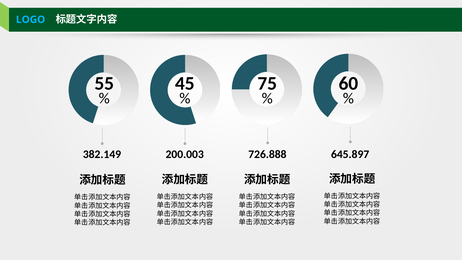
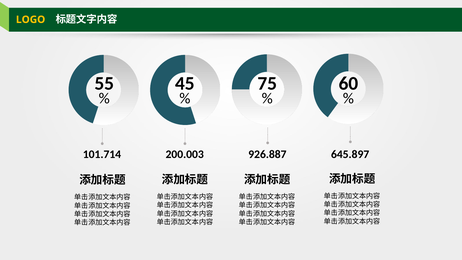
LOGO colour: light blue -> yellow
382.149: 382.149 -> 101.714
726.888: 726.888 -> 926.887
